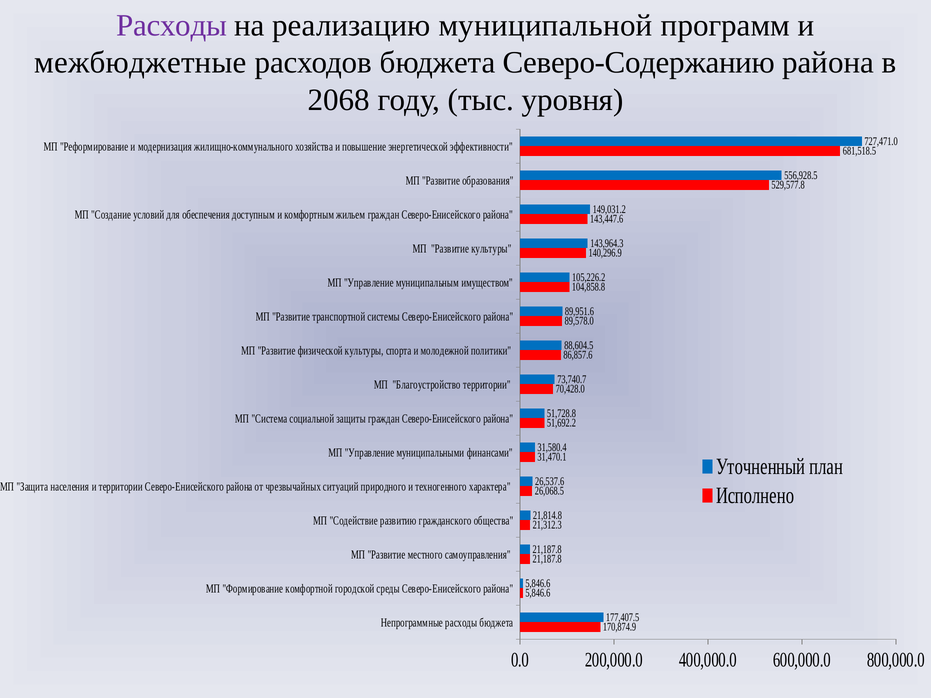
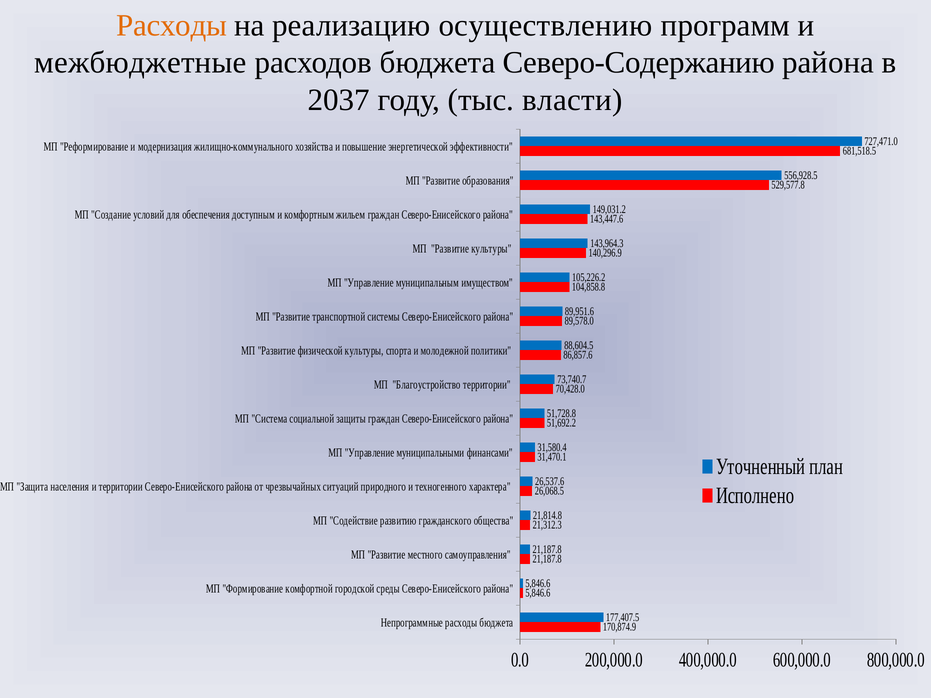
Расходы at (172, 25) colour: purple -> orange
муниципальной: муниципальной -> осуществлению
2068: 2068 -> 2037
уровня: уровня -> власти
